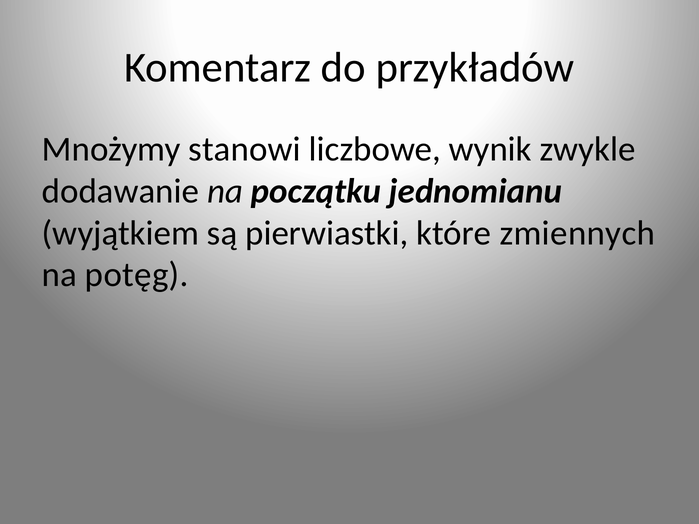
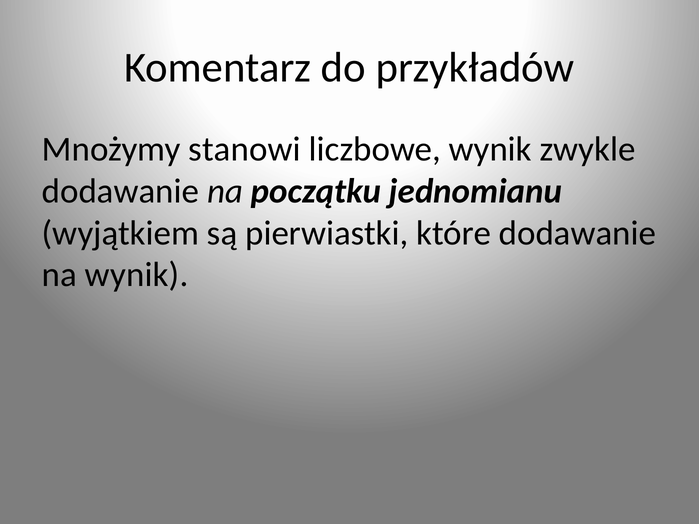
które zmiennych: zmiennych -> dodawanie
na potęg: potęg -> wynik
